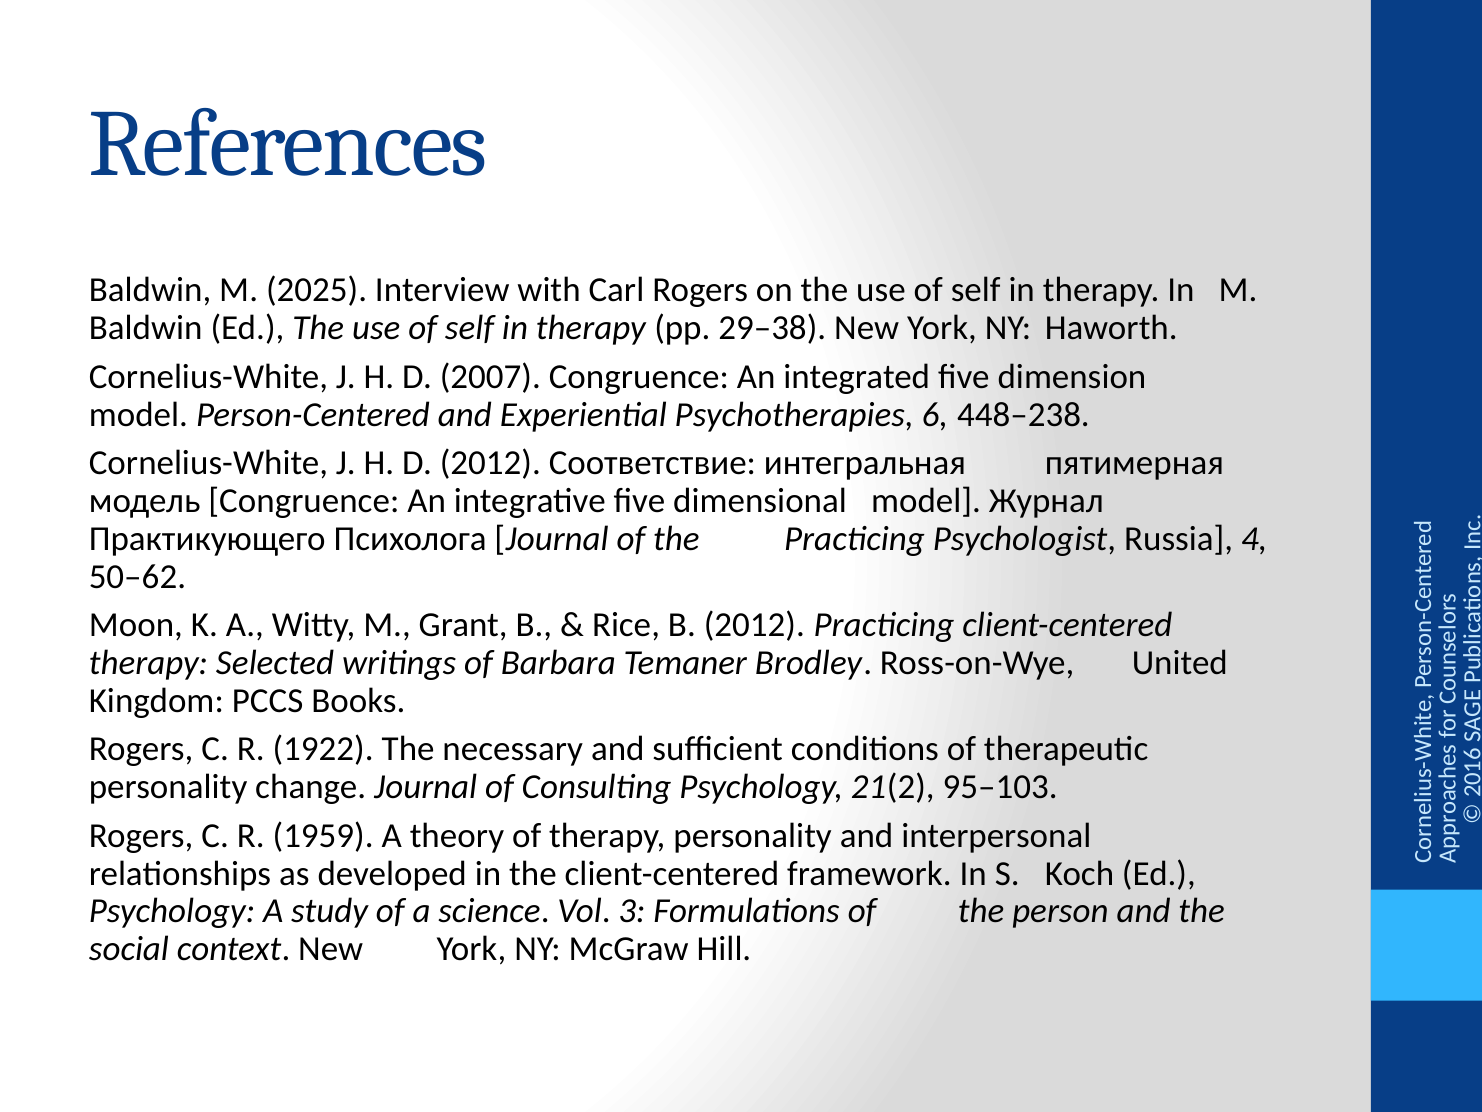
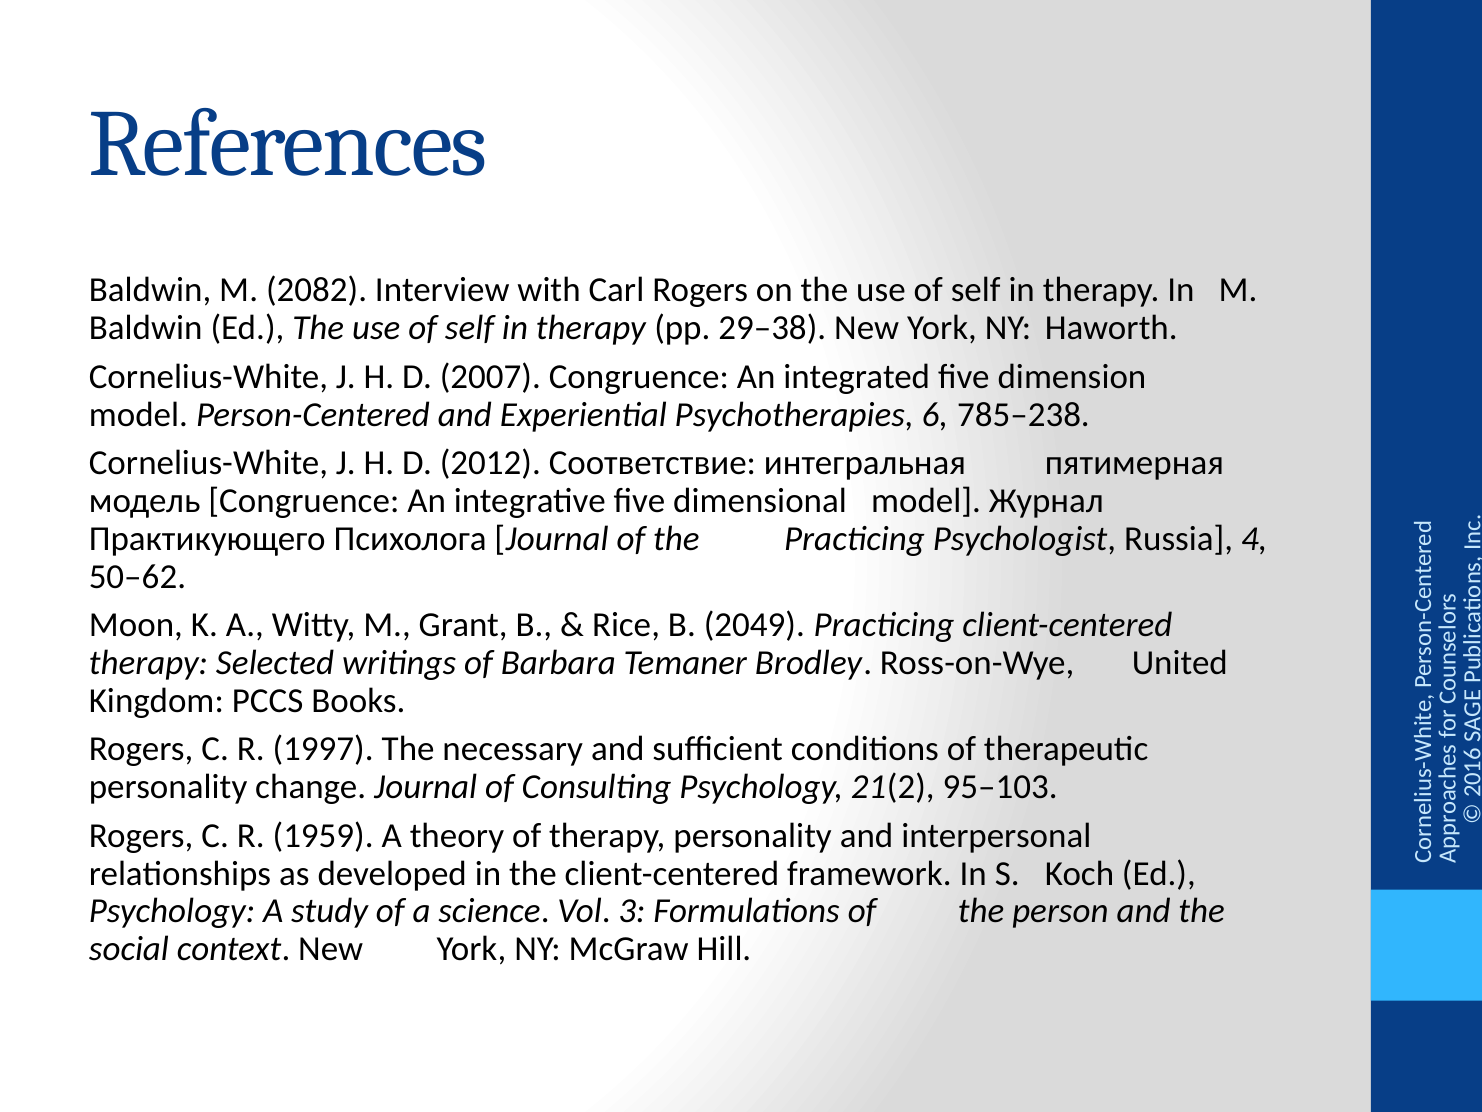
2025: 2025 -> 2082
448–238: 448–238 -> 785–238
B 2012: 2012 -> 2049
1922: 1922 -> 1997
